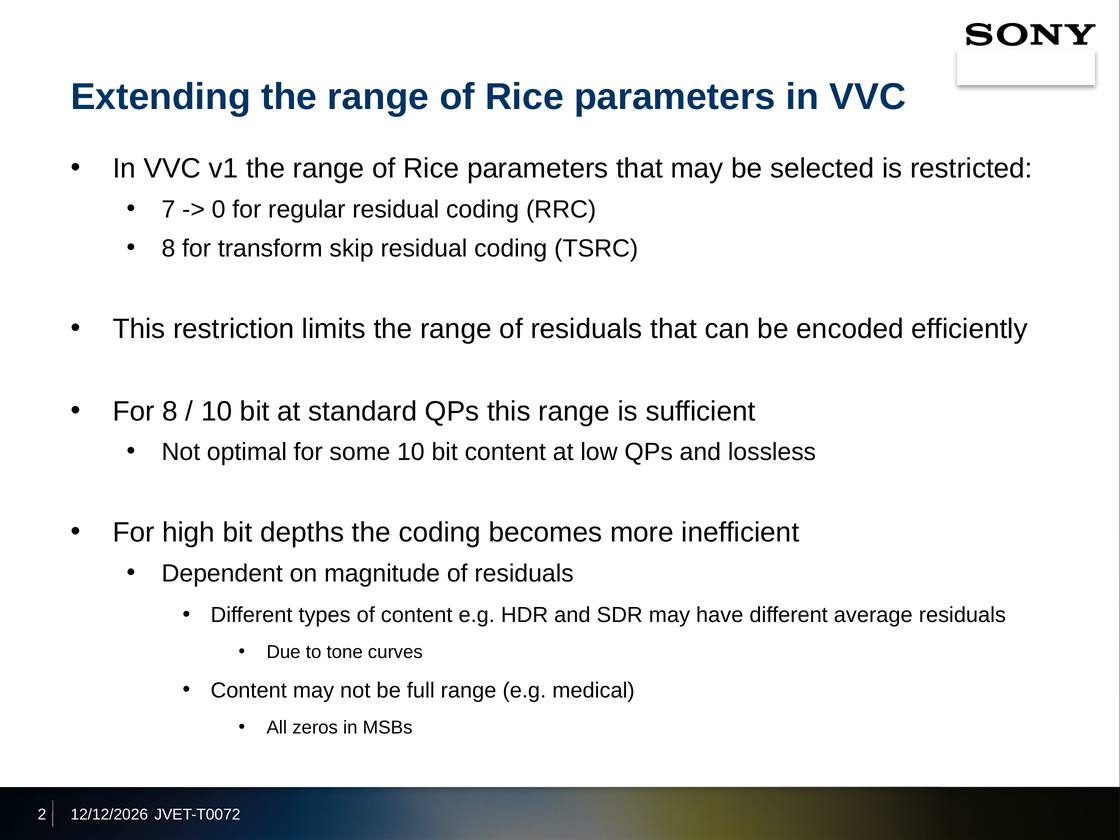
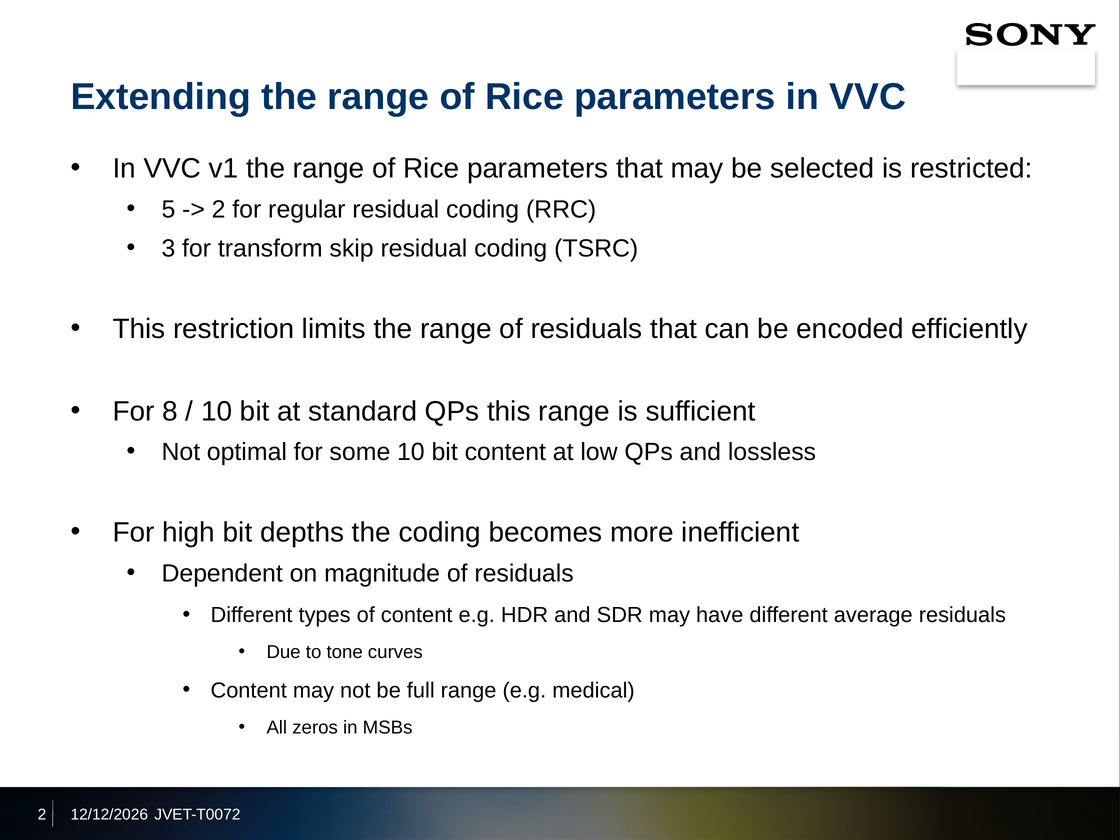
7: 7 -> 5
0 at (219, 210): 0 -> 2
8 at (168, 249): 8 -> 3
